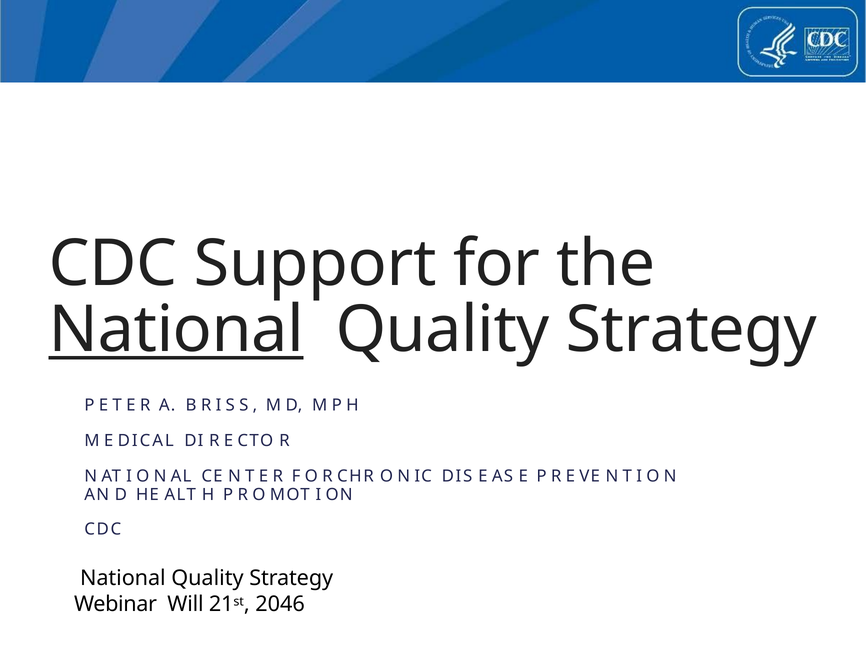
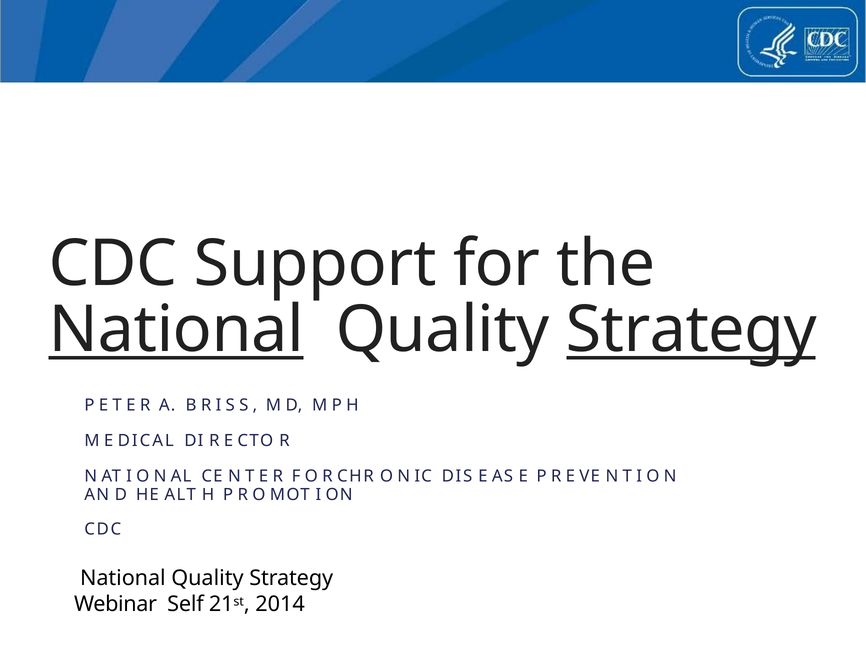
Strategy at (691, 330) underline: none -> present
Will: Will -> Self
2046: 2046 -> 2014
